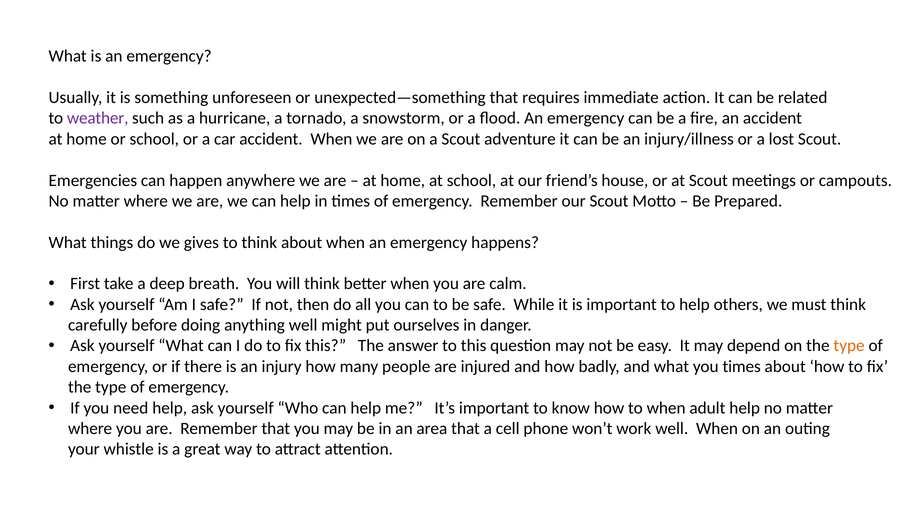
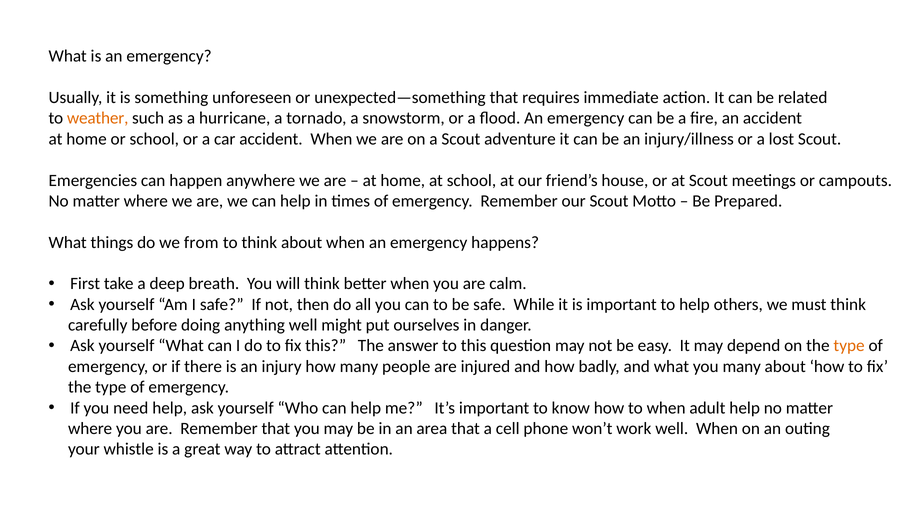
weather colour: purple -> orange
gives: gives -> from
you times: times -> many
